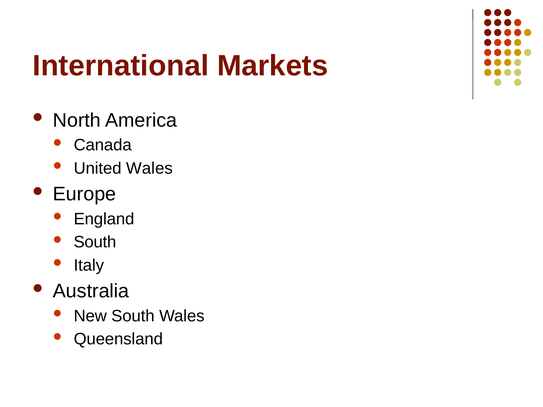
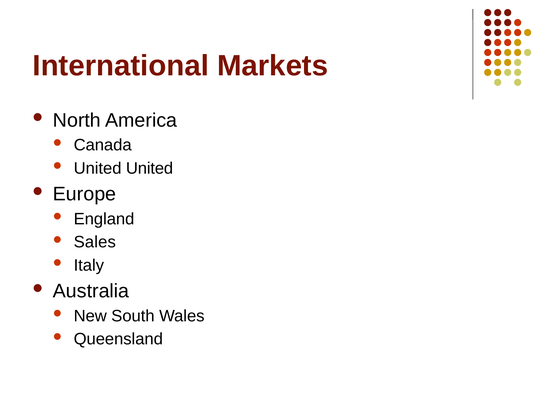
United Wales: Wales -> United
South at (95, 242): South -> Sales
